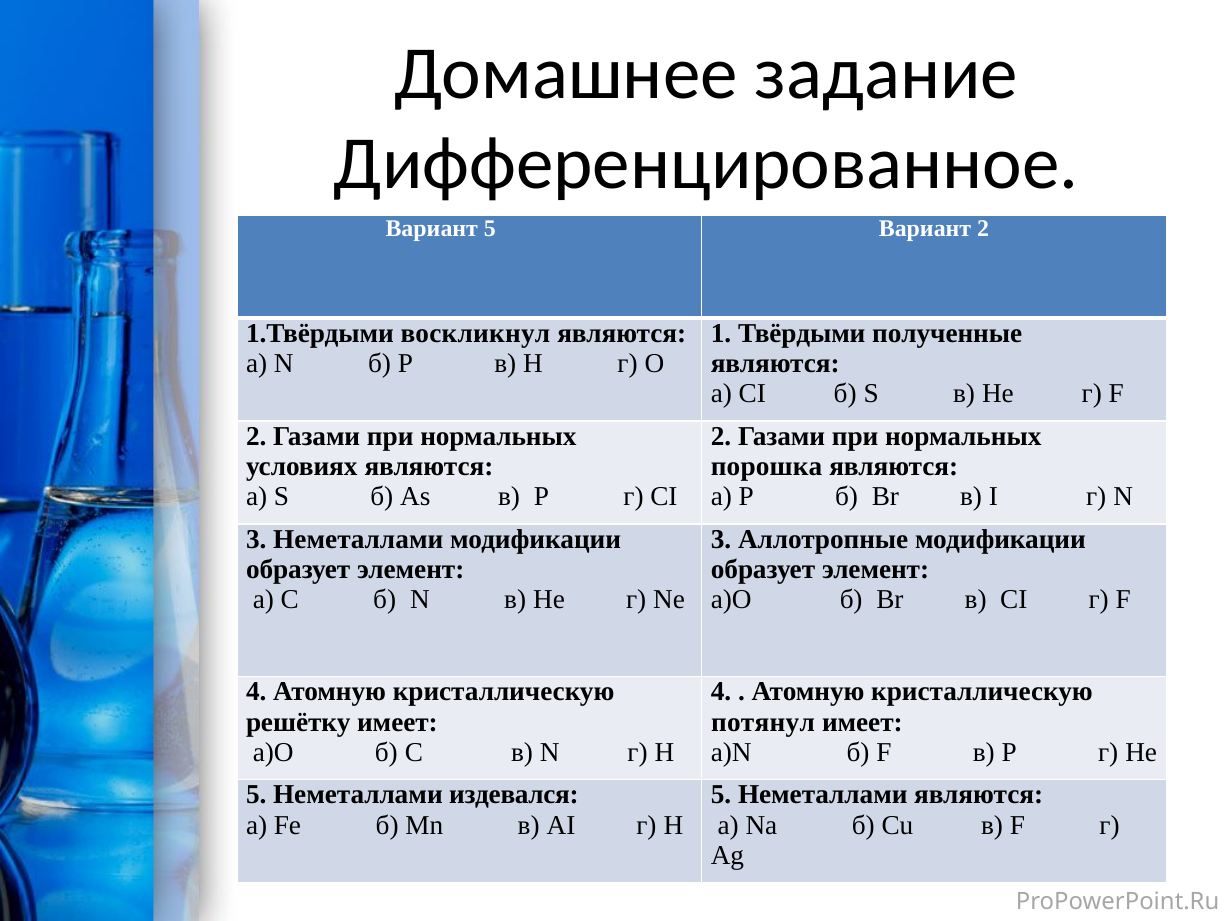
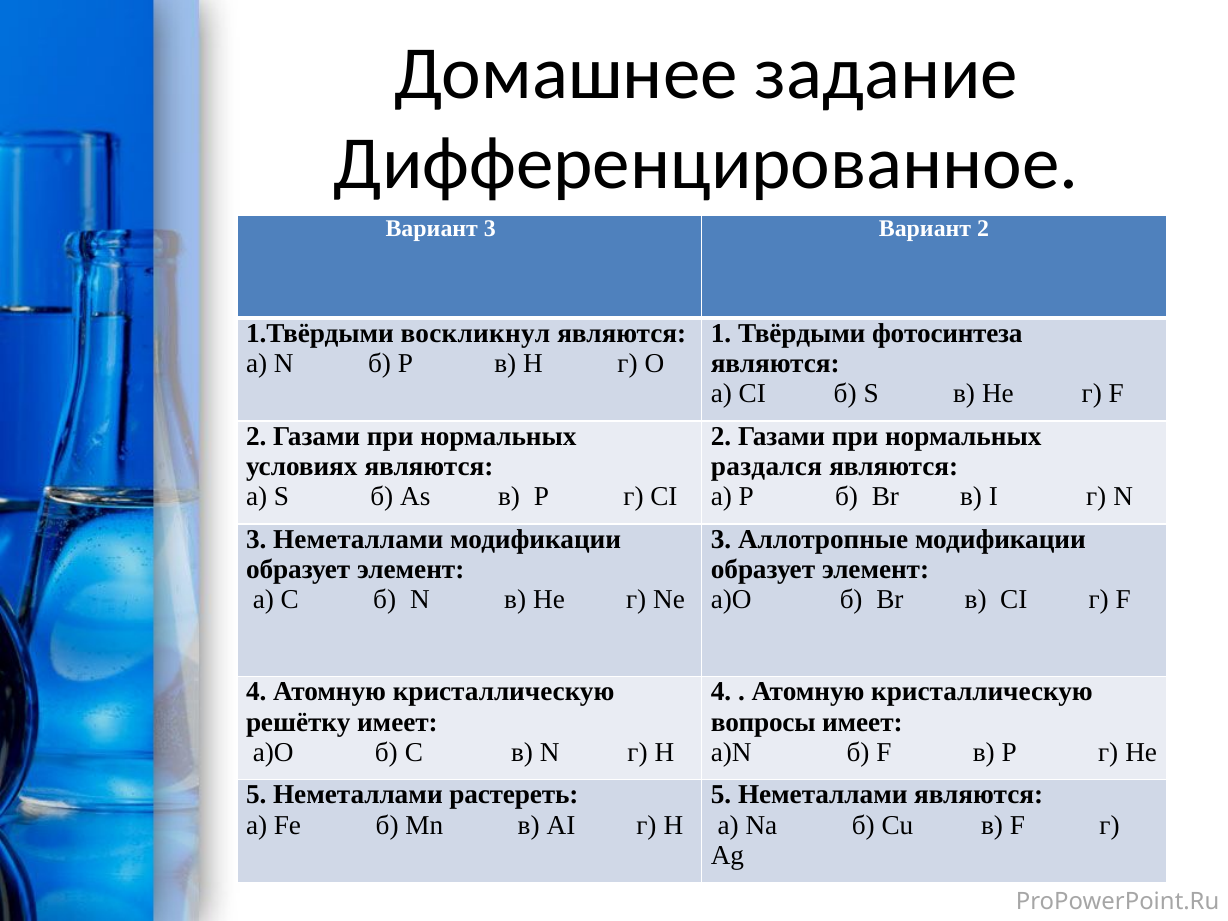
Вариант 5: 5 -> 3
полученные: полученные -> фотосинтеза
порошка: порошка -> раздался
потянул: потянул -> вопросы
издевался: издевался -> растереть
